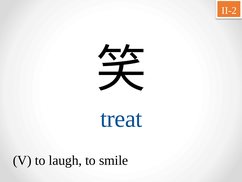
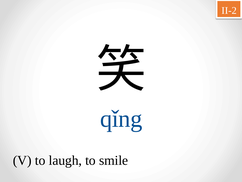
treat: treat -> qǐng
